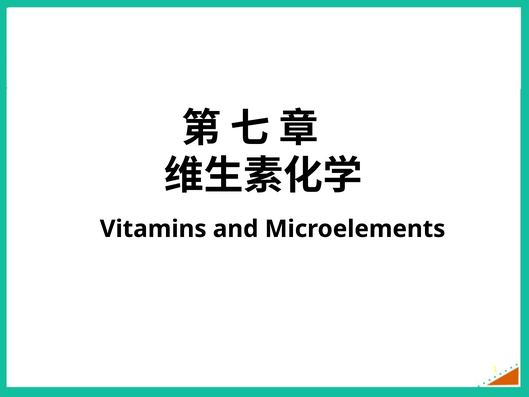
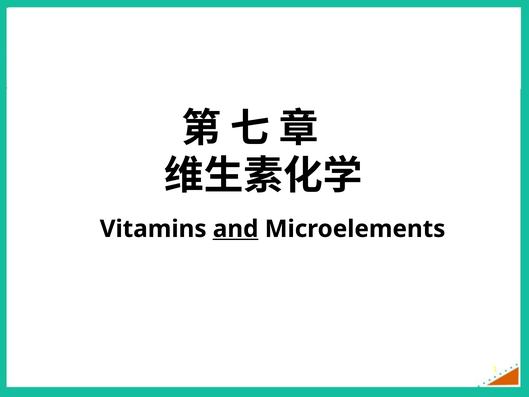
and underline: none -> present
